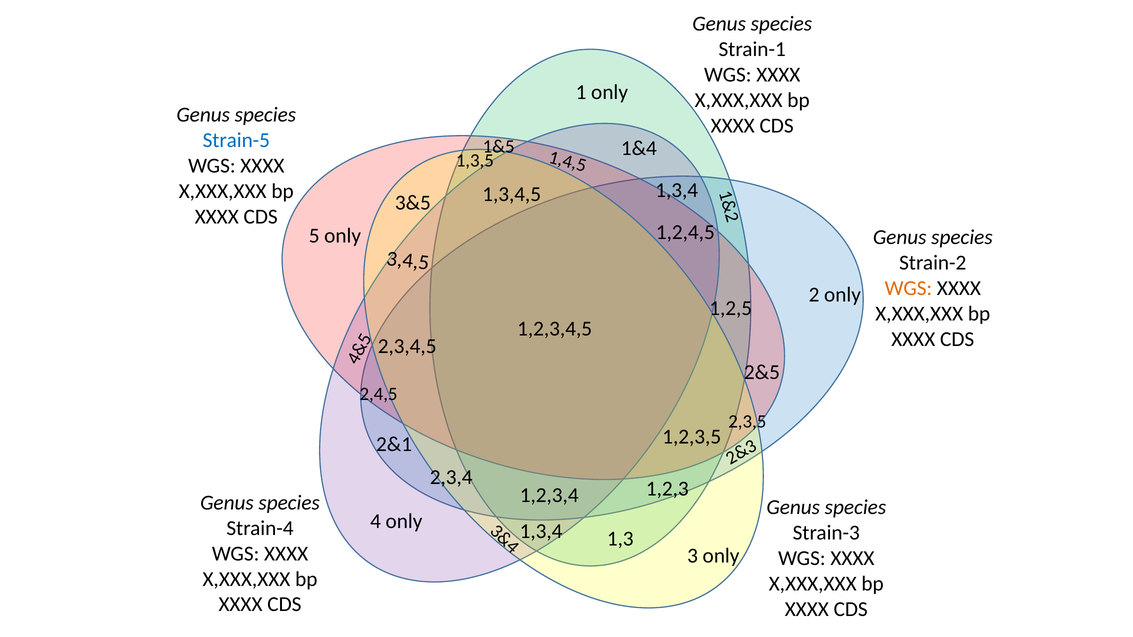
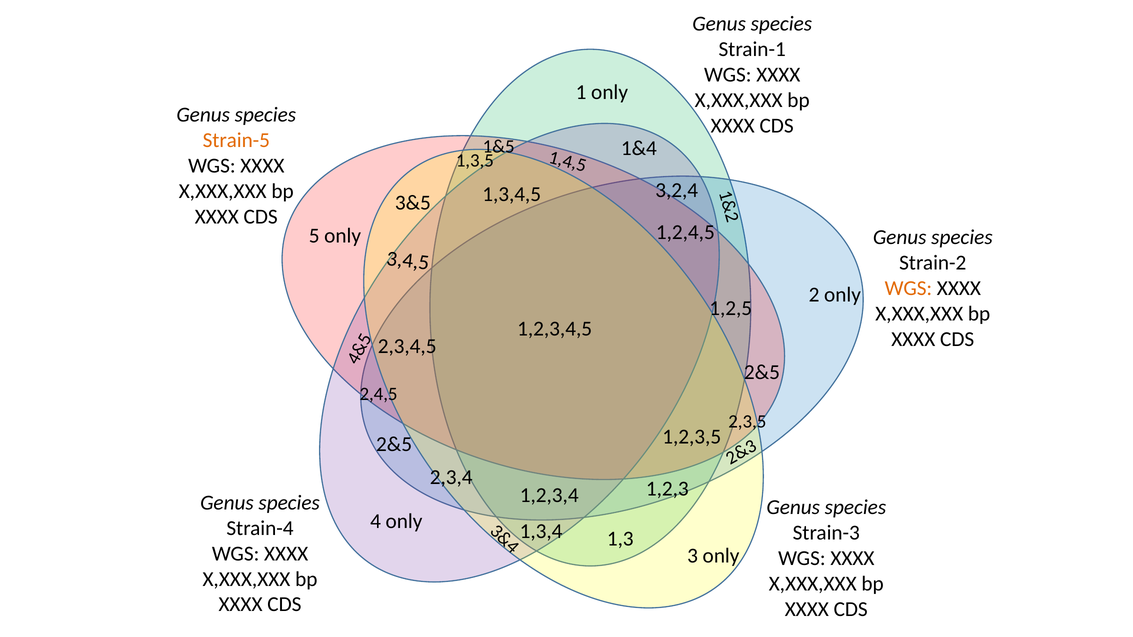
Strain-5 colour: blue -> orange
1,3,4 at (677, 190): 1,3,4 -> 3,2,4
2&1 at (394, 445): 2&1 -> 2&5
